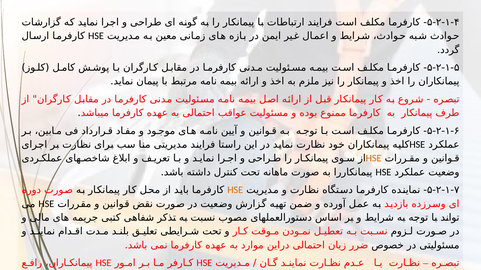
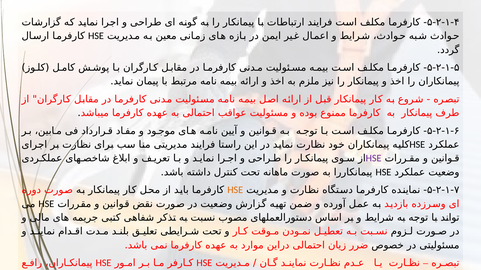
HSE at (374, 159) colour: orange -> purple
